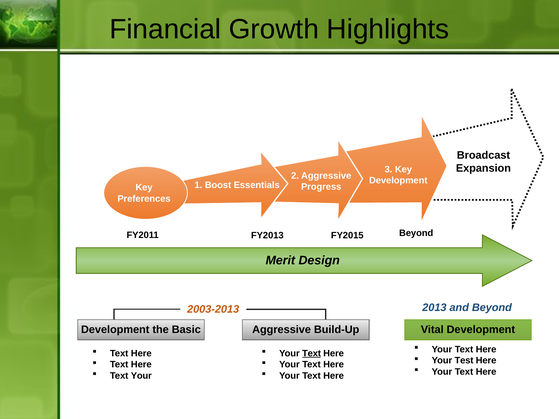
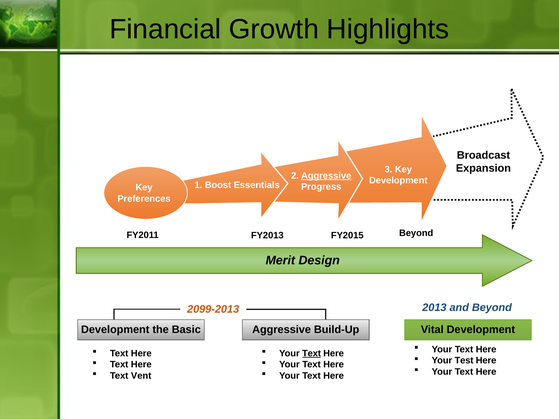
Aggressive at (326, 176) underline: none -> present
2003-2013: 2003-2013 -> 2099-2013
Text Your: Your -> Vent
